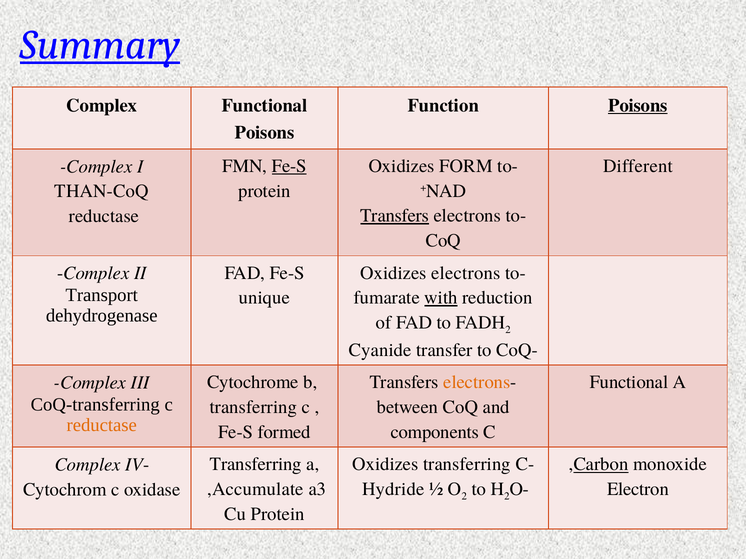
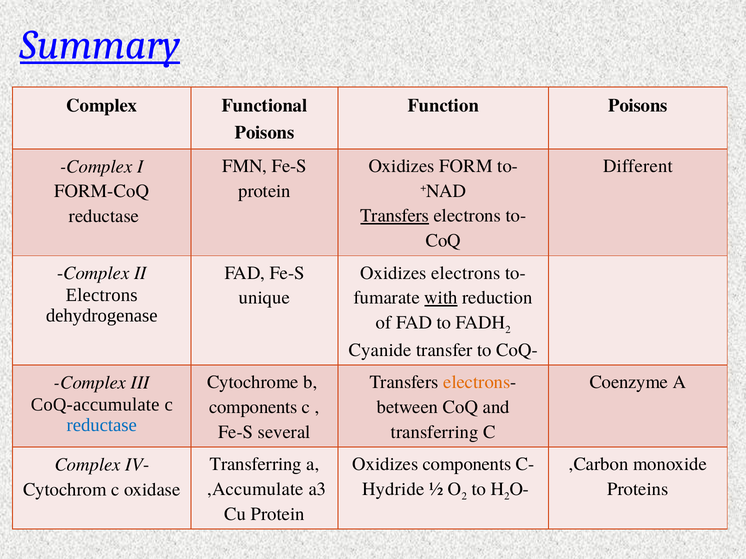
Poisons at (638, 105) underline: present -> none
Fe-S at (289, 166) underline: present -> none
THAN-CoQ: THAN-CoQ -> FORM-CoQ
Transport at (102, 295): Transport -> Electrons
Functional at (629, 383): Functional -> Coenzyme
CoQ-transferring: CoQ-transferring -> CoQ-accumulate
transferring at (253, 407): transferring -> components
reductase at (102, 425) colour: orange -> blue
formed: formed -> several
components at (435, 432): components -> transferring
Oxidizes transferring: transferring -> components
Carbon underline: present -> none
Electron: Electron -> Proteins
